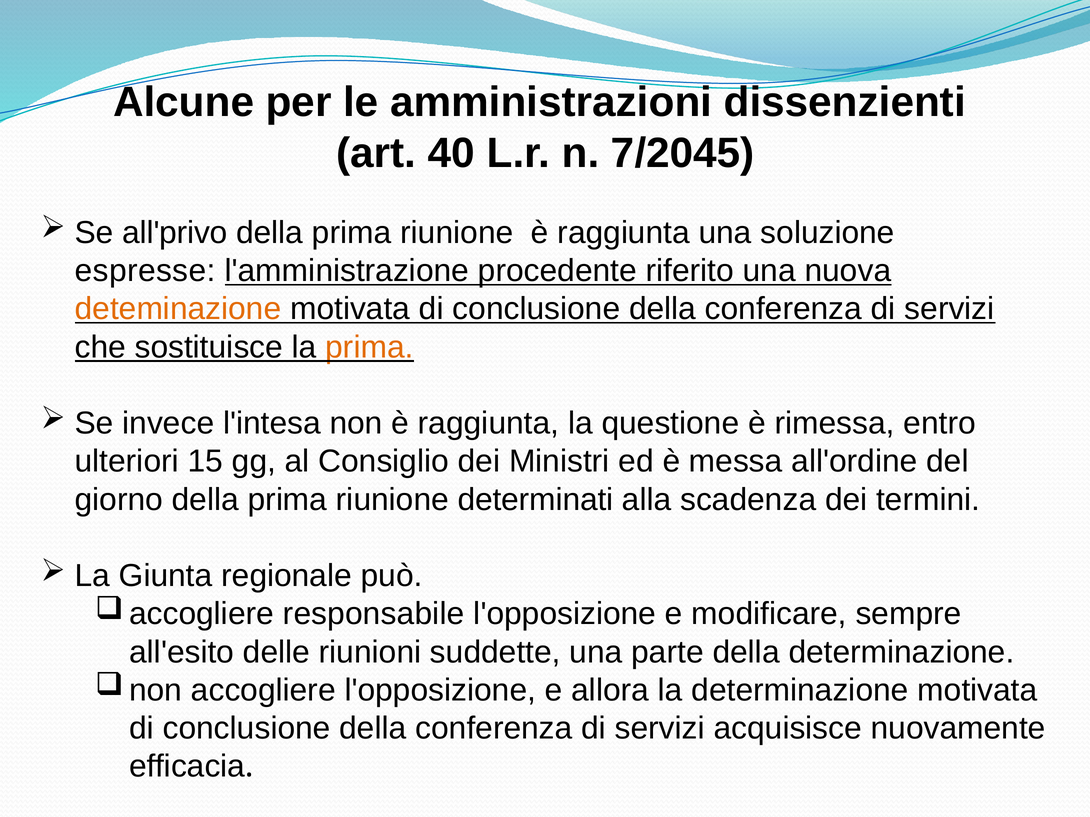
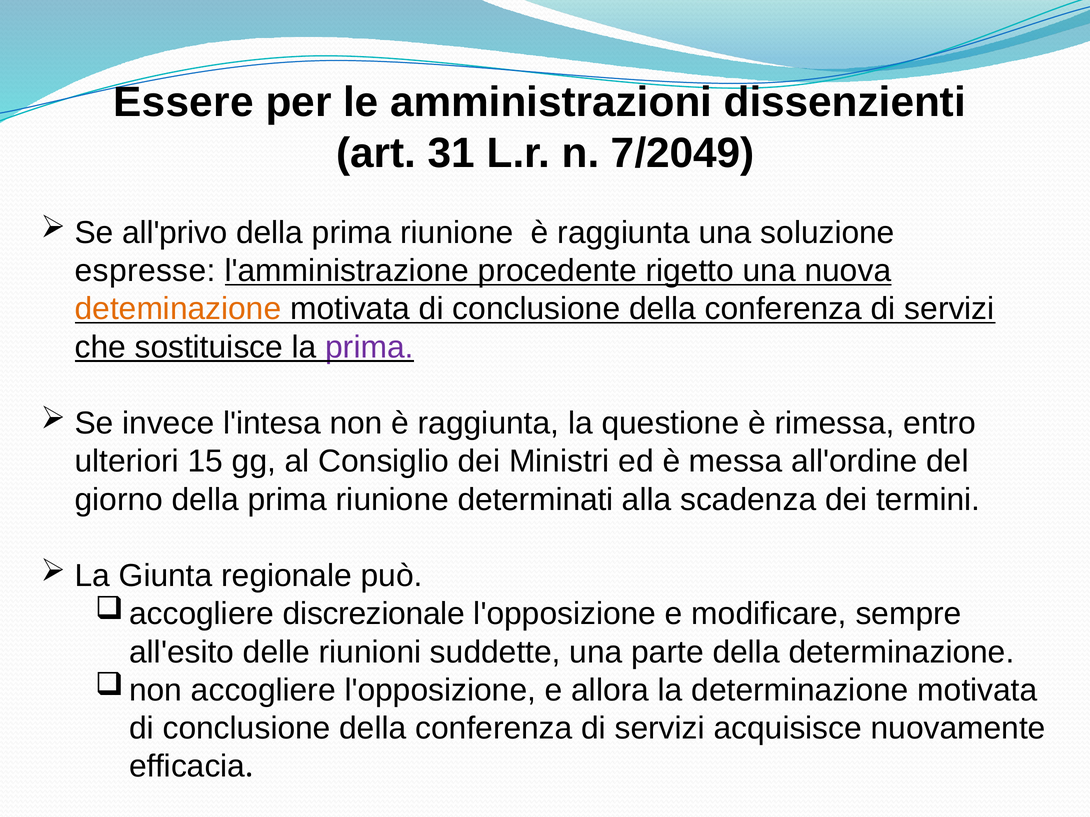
Alcune: Alcune -> Essere
40: 40 -> 31
7/2045: 7/2045 -> 7/2049
riferito: riferito -> rigetto
prima at (369, 347) colour: orange -> purple
responsabile: responsabile -> discrezionale
